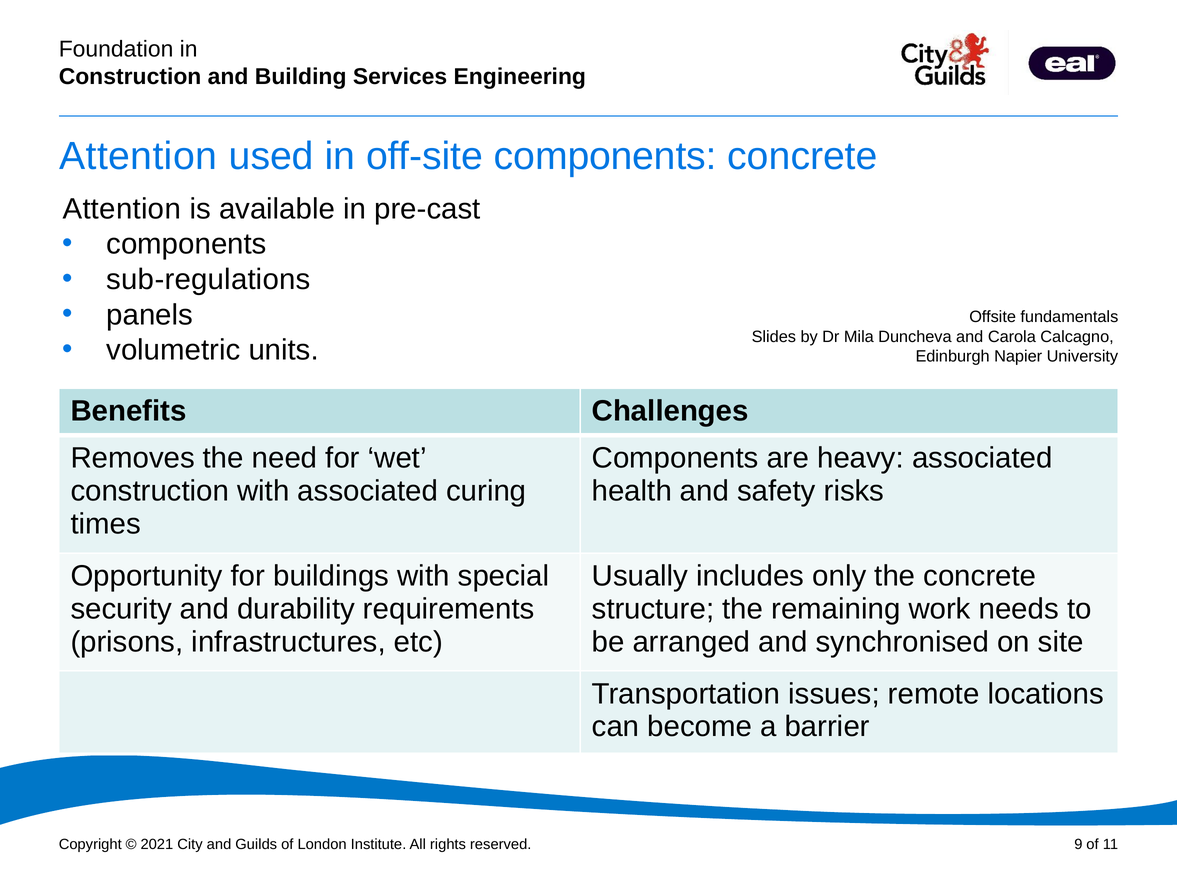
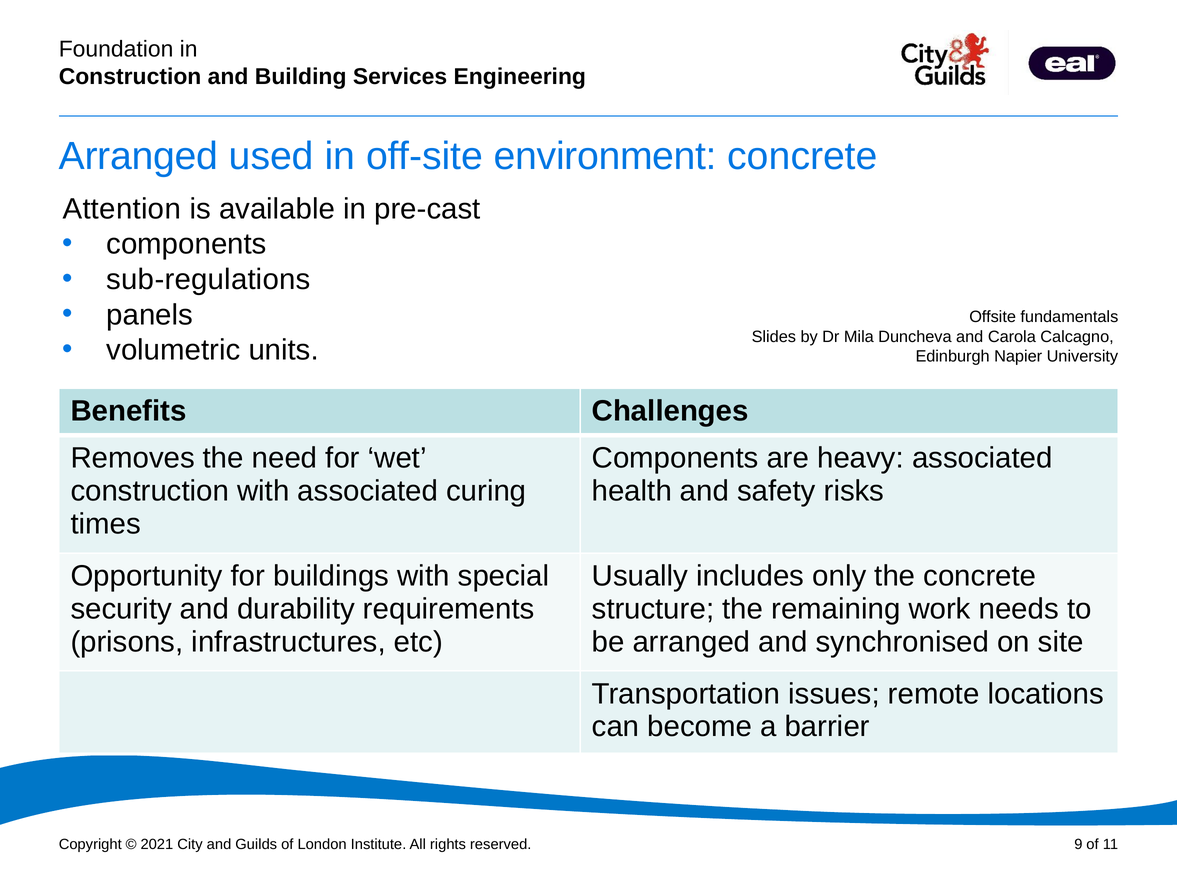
Attention at (138, 156): Attention -> Arranged
off-site components: components -> environment
